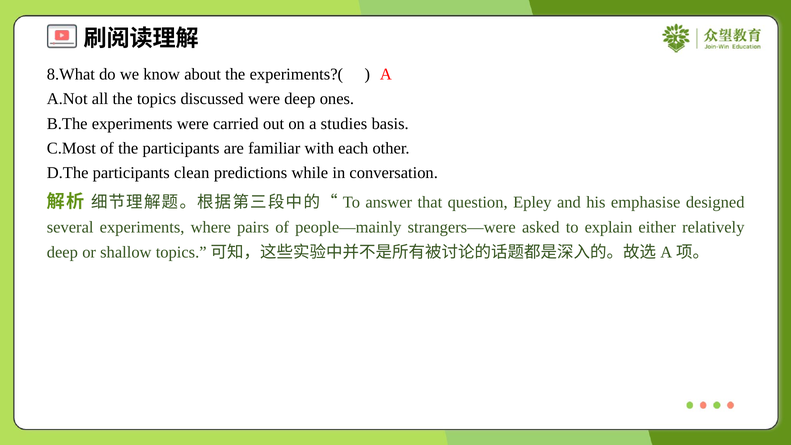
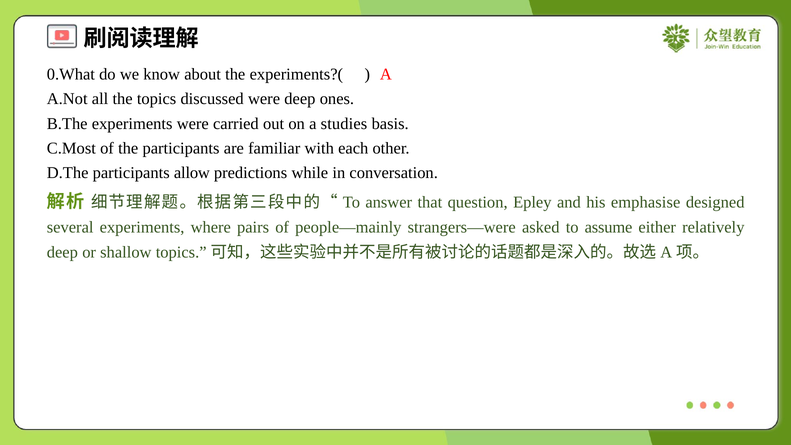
8.What: 8.What -> 0.What
clean: clean -> allow
explain: explain -> assume
